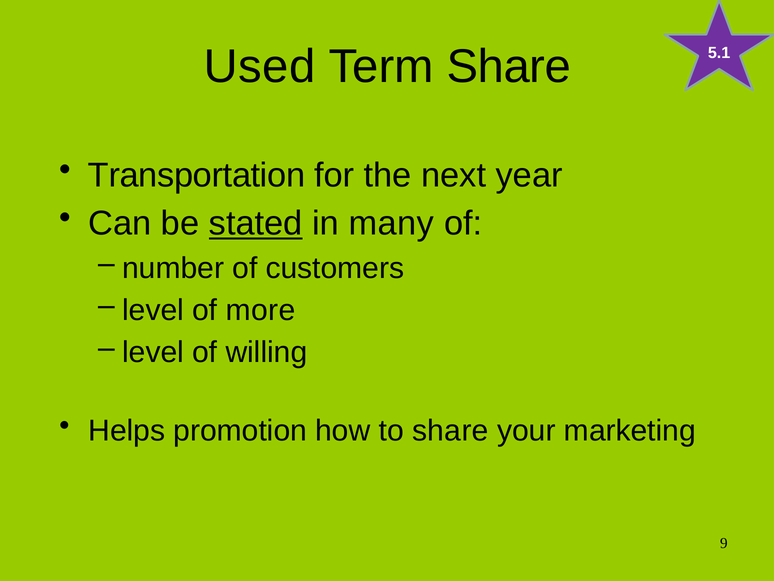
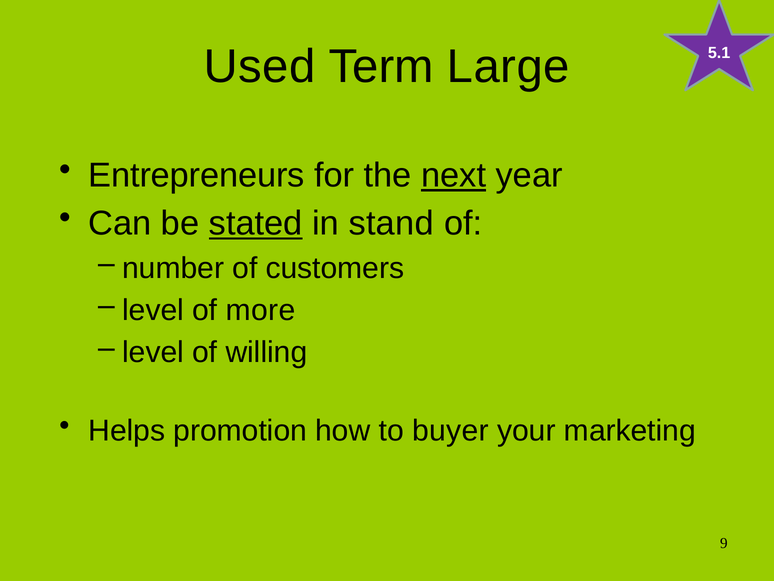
Term Share: Share -> Large
Transportation: Transportation -> Entrepreneurs
next underline: none -> present
many: many -> stand
to share: share -> buyer
